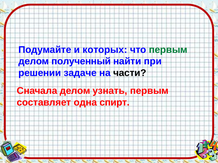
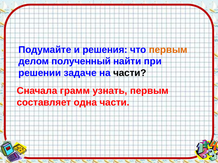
которых: которых -> решения
первым at (168, 50) colour: green -> orange
Сначала делом: делом -> грамм
одна спирт: спирт -> части
